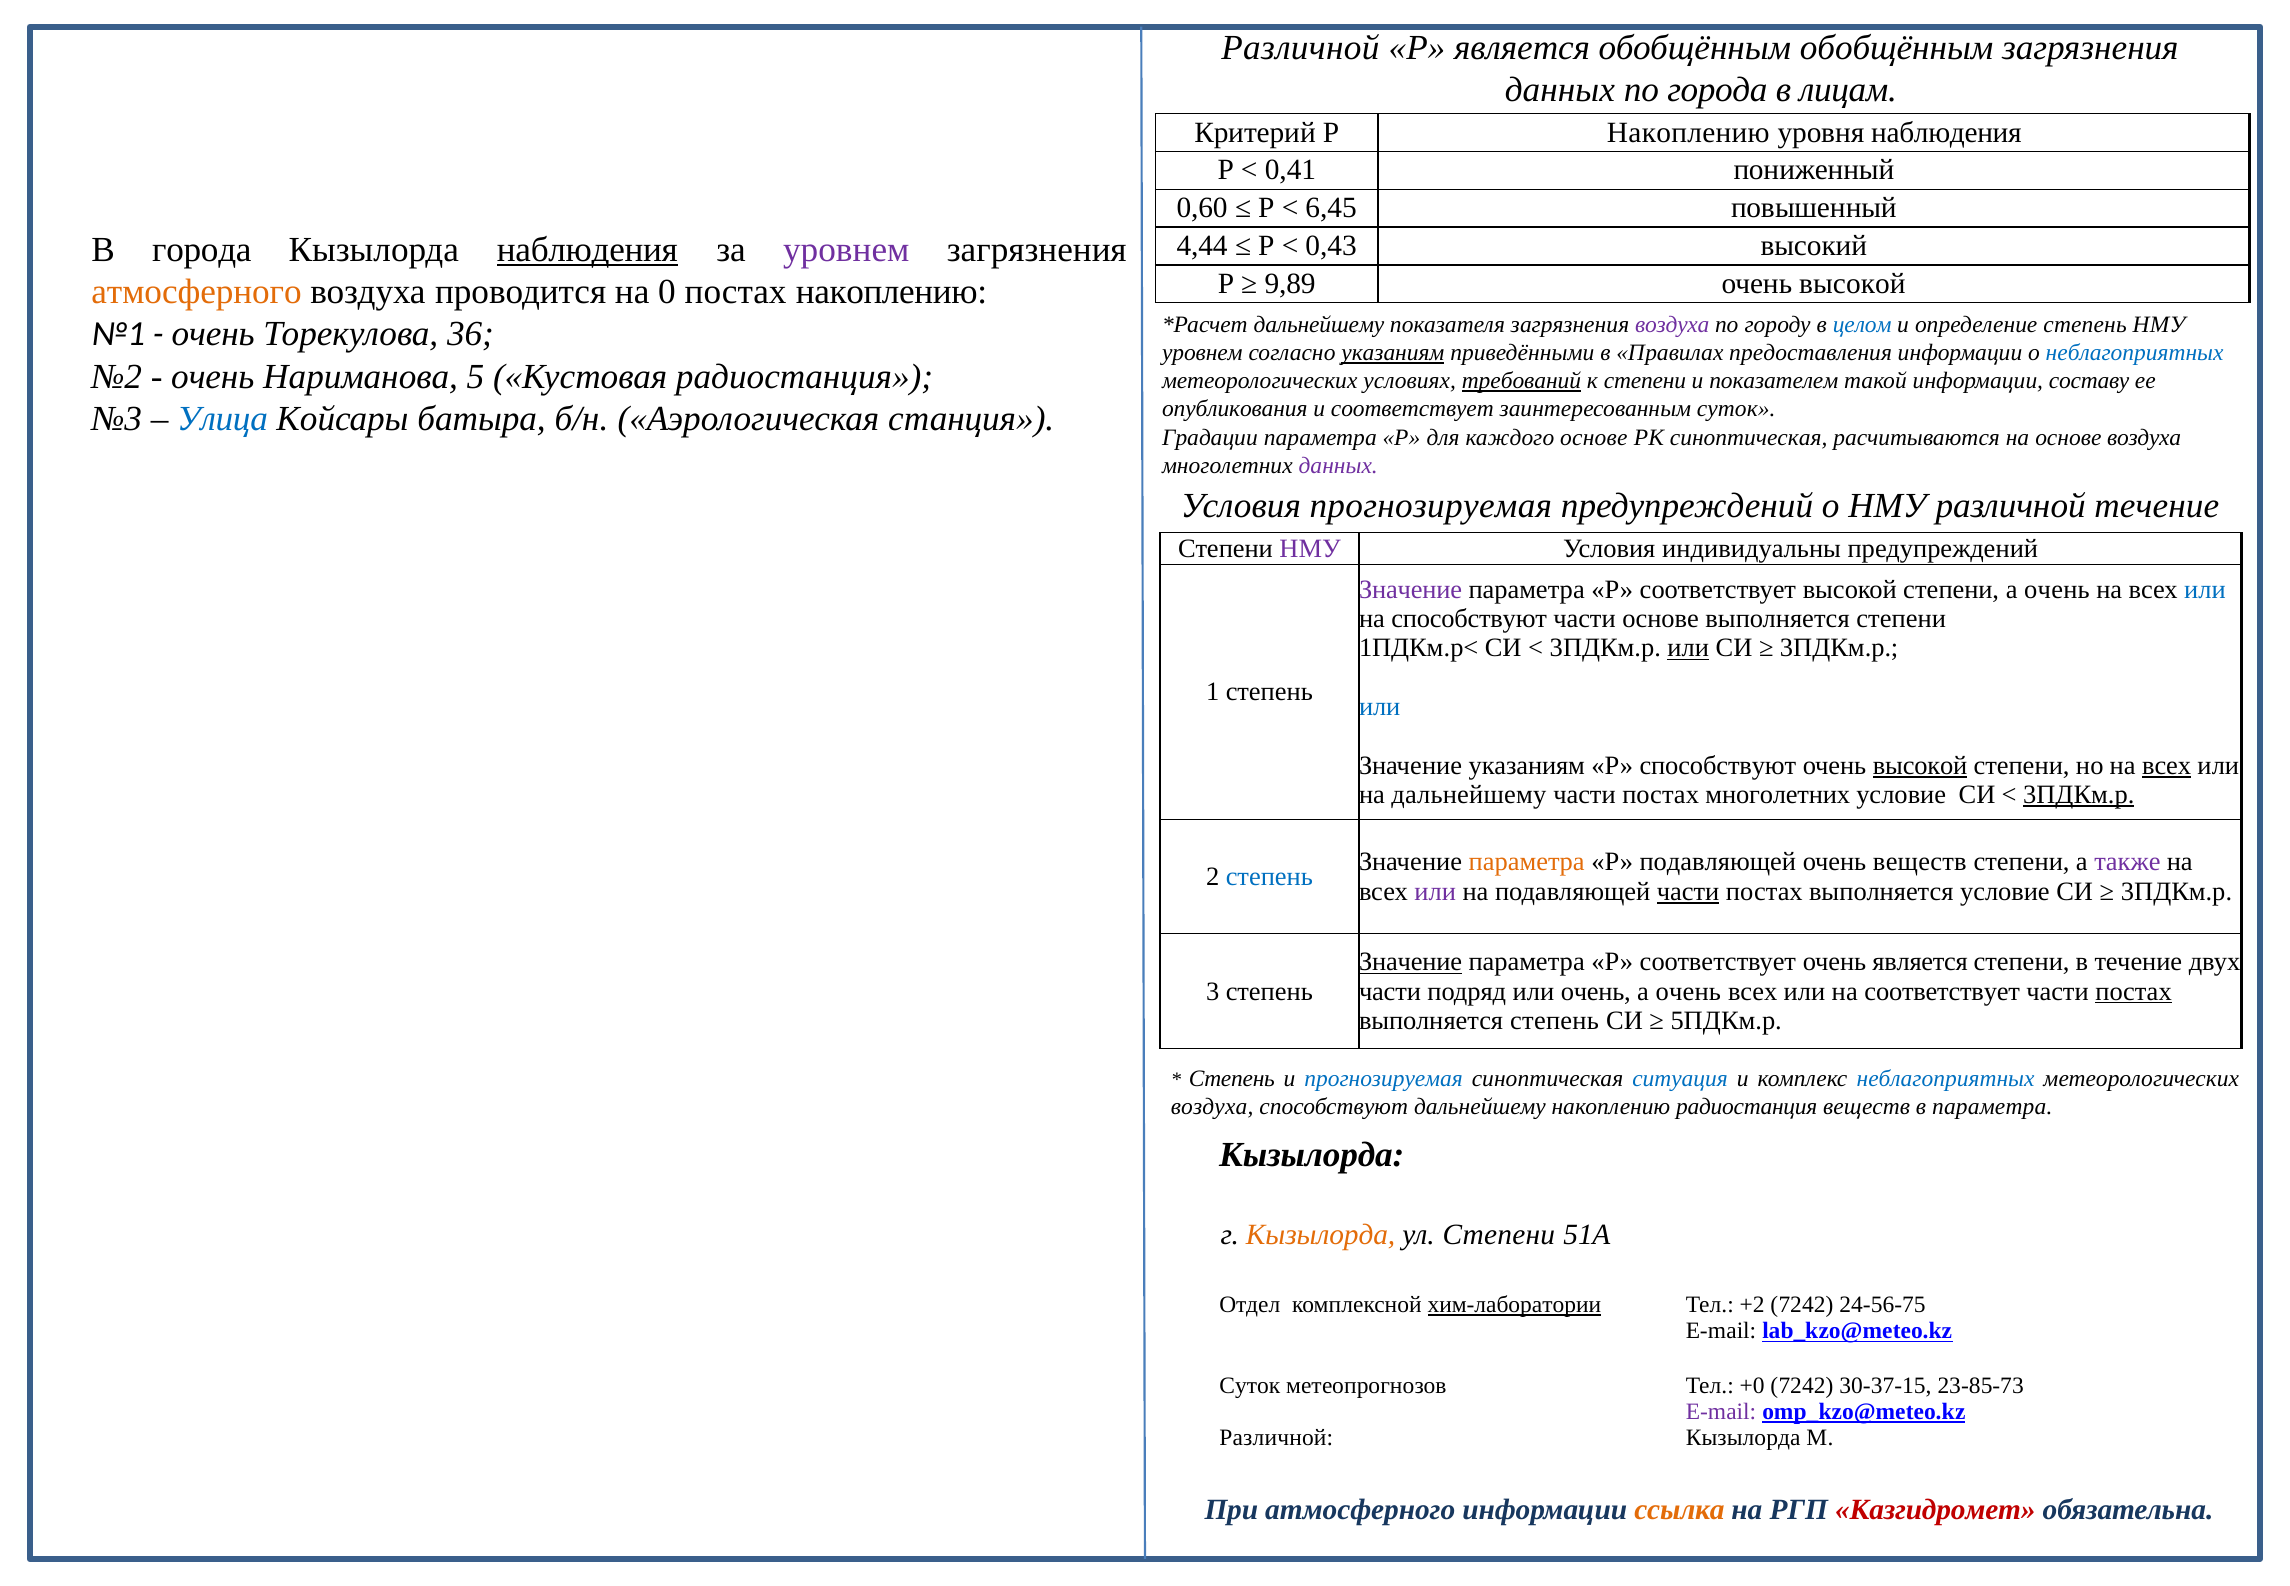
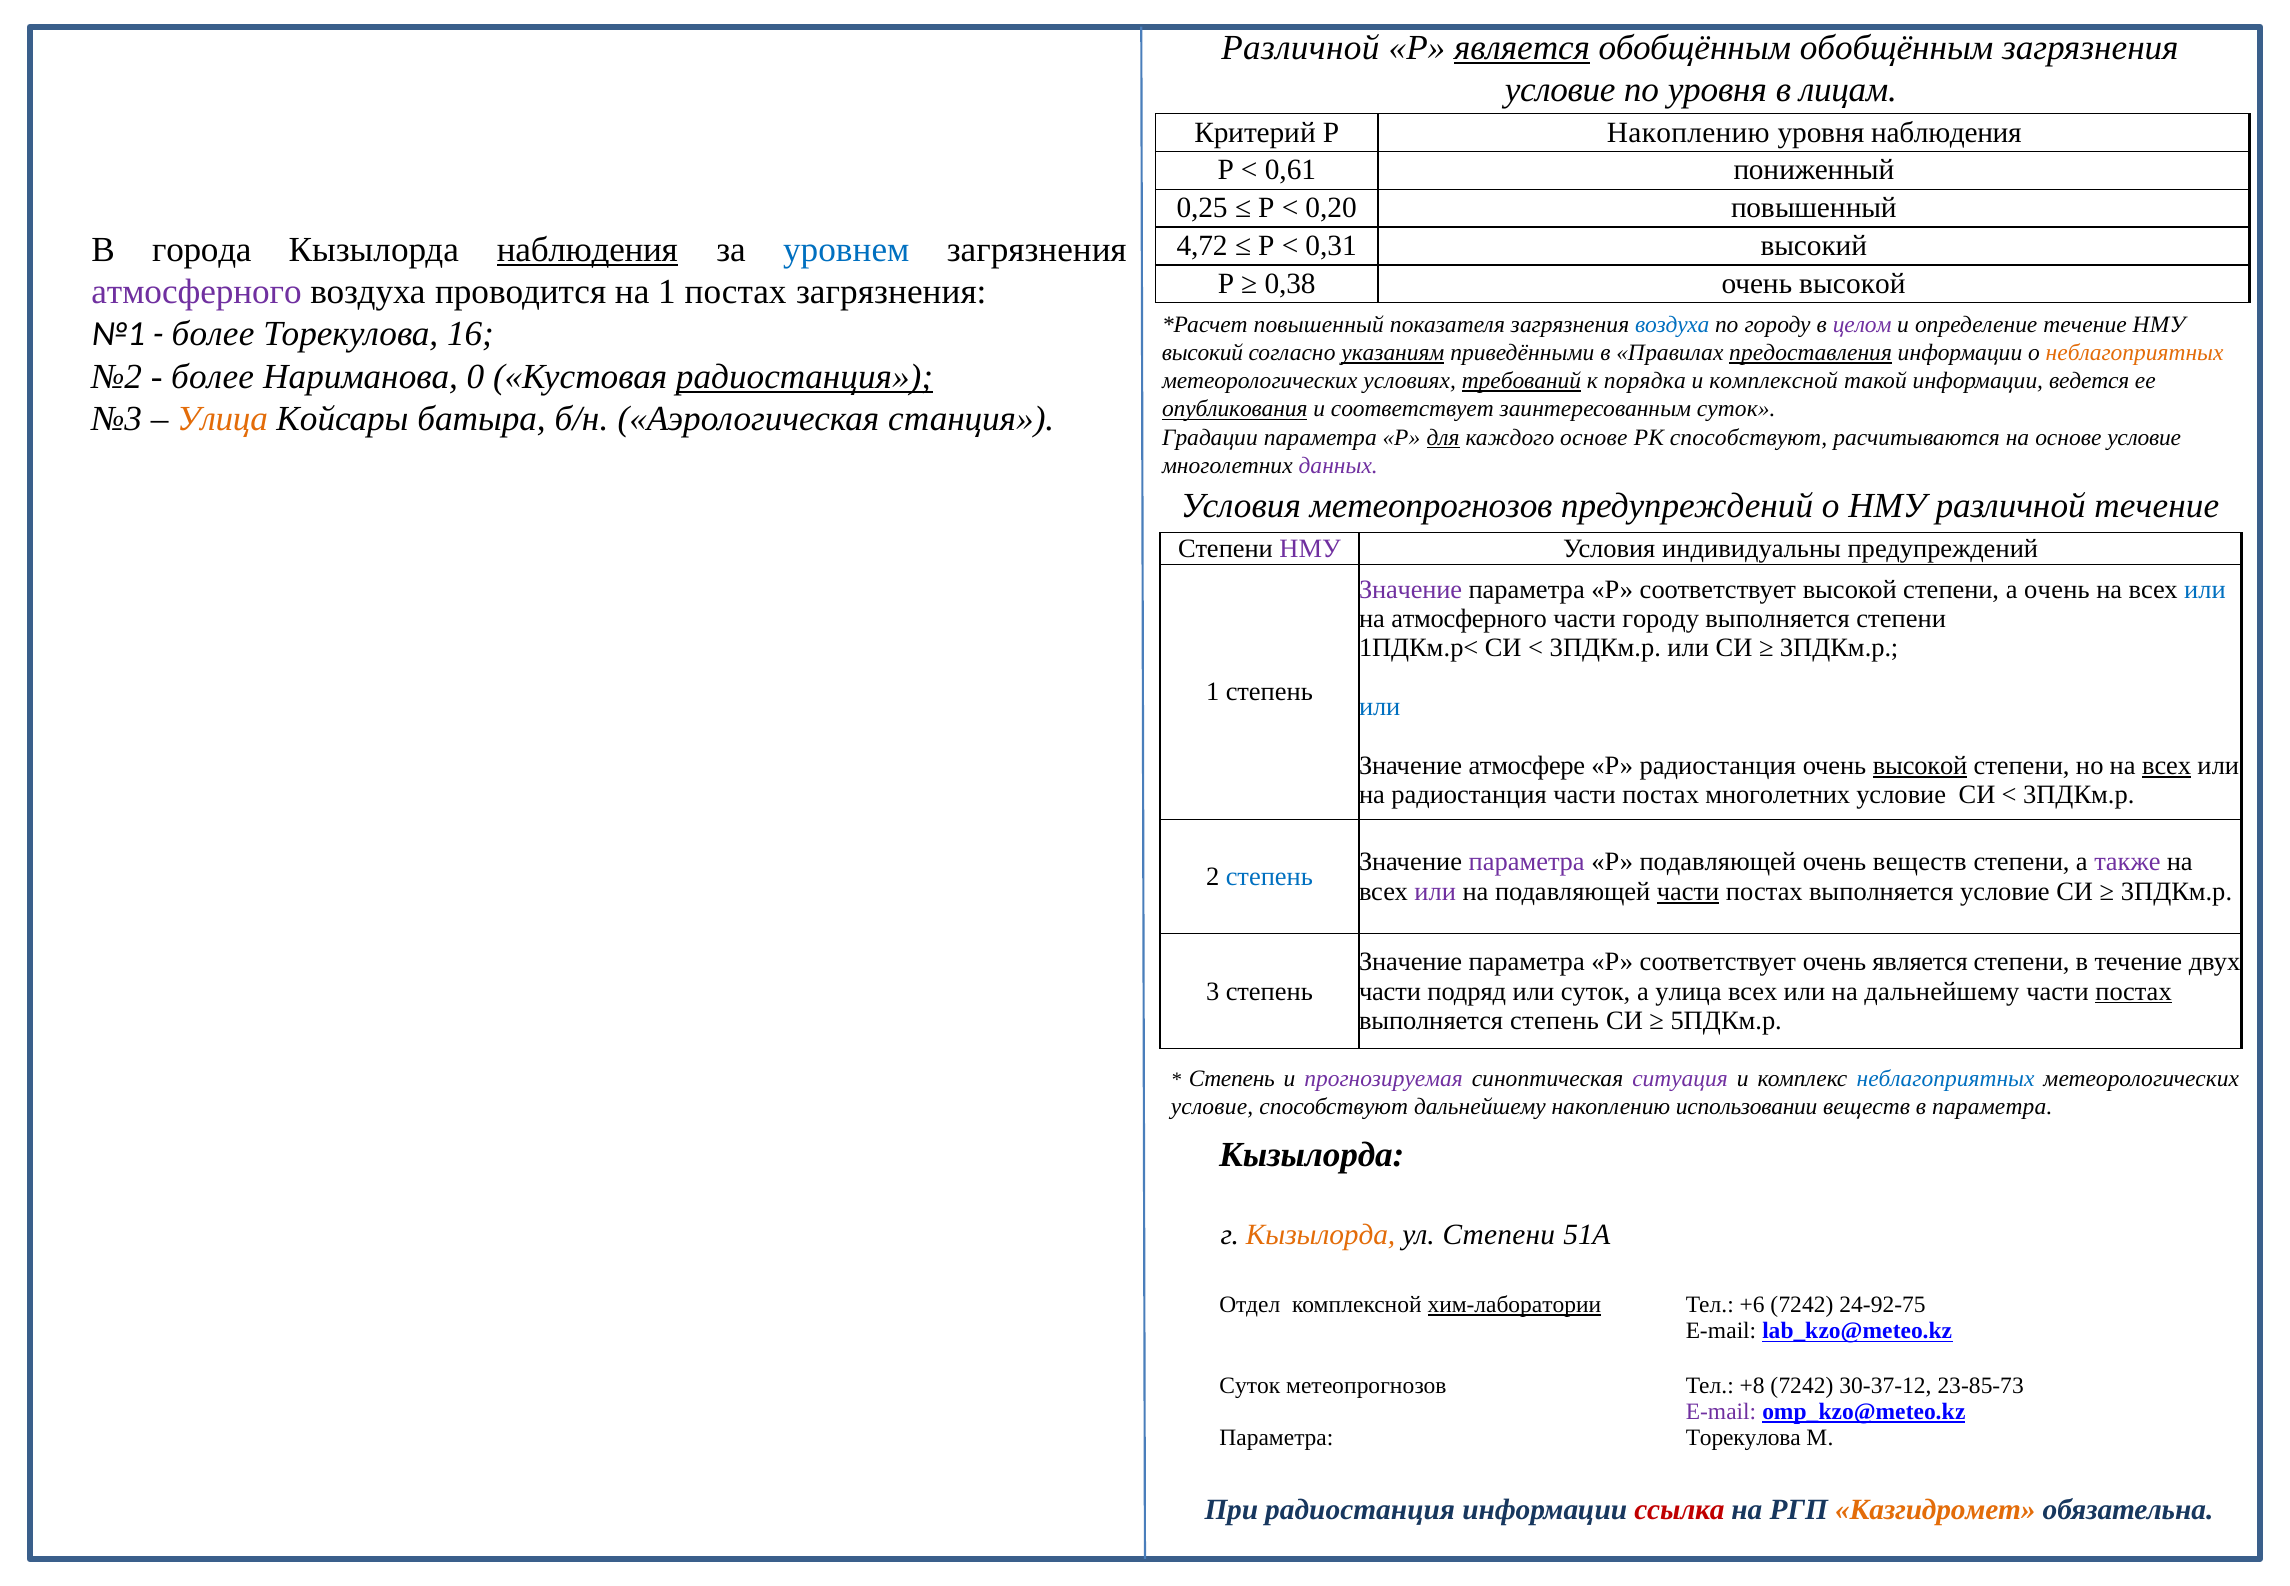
является at (1522, 48) underline: none -> present
данных at (1560, 90): данных -> условие
по города: города -> уровня
0,41: 0,41 -> 0,61
0,60: 0,60 -> 0,25
6,45: 6,45 -> 0,20
4,44: 4,44 -> 4,72
0,43: 0,43 -> 0,31
уровнем at (846, 250) colour: purple -> blue
9,89: 9,89 -> 0,38
атмосферного at (197, 292) colour: orange -> purple
на 0: 0 -> 1
постах накоплению: накоплению -> загрязнения
дальнейшему at (1319, 325): дальнейшему -> повышенный
воздуха at (1672, 325) colour: purple -> blue
целом colour: blue -> purple
определение степень: степень -> течение
очень at (213, 334): очень -> более
36: 36 -> 16
уровнем at (1202, 353): уровнем -> высокий
предоставления underline: none -> present
неблагоприятных at (2135, 353) colour: blue -> orange
очень at (213, 376): очень -> более
5: 5 -> 0
радиостанция at (805, 376) underline: none -> present
к степени: степени -> порядка
и показателем: показателем -> комплексной
составу: составу -> ведется
опубликования underline: none -> present
Улица at (223, 419) colour: blue -> orange
для underline: none -> present
РК синоптическая: синоптическая -> способствуют
основе воздуха: воздуха -> условие
Условия прогнозируемая: прогнозируемая -> метеопрогнозов
на способствуют: способствуют -> атмосферного
части основе: основе -> городу
или at (1688, 648) underline: present -> none
Значение указаниям: указаниям -> атмосфере
Р способствуют: способствуют -> радиостанция
на дальнейшему: дальнейшему -> радиостанция
3ПДКм.р at (2079, 794) underline: present -> none
параметра at (1527, 862) colour: orange -> purple
Значение at (1411, 962) underline: present -> none
или очень: очень -> суток
очень at (1688, 991): очень -> улица
на соответствует: соответствует -> дальнейшему
прогнозируемая at (1384, 1078) colour: blue -> purple
ситуация colour: blue -> purple
воздуха at (1212, 1106): воздуха -> условие
накоплению радиостанция: радиостанция -> использовании
+2: +2 -> +6
24-56-75: 24-56-75 -> 24-92-75
+0: +0 -> +8
30-37-15: 30-37-15 -> 30-37-12
Различной at (1276, 1437): Различной -> Параметра
Кызылорда at (1743, 1437): Кызылорда -> Торекулова
При атмосферного: атмосферного -> радиостанция
ссылка colour: orange -> red
Казгидромет colour: red -> orange
